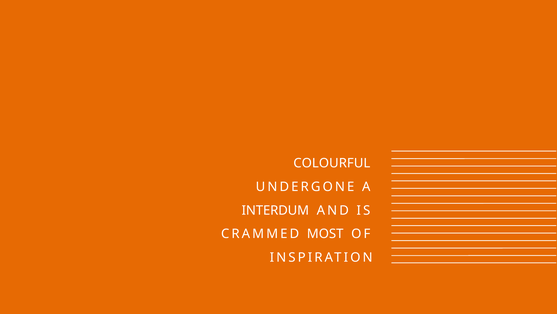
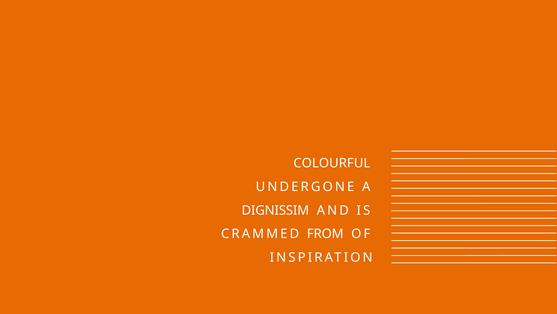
INTERDUM: INTERDUM -> DIGNISSIM
MOST: MOST -> FROM
